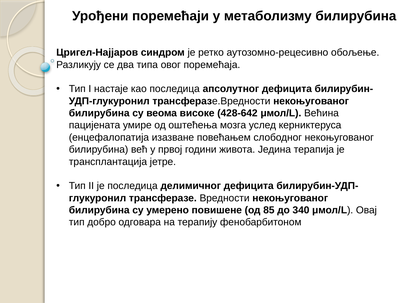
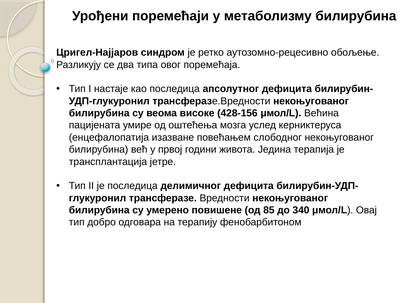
428-642: 428-642 -> 428-156
